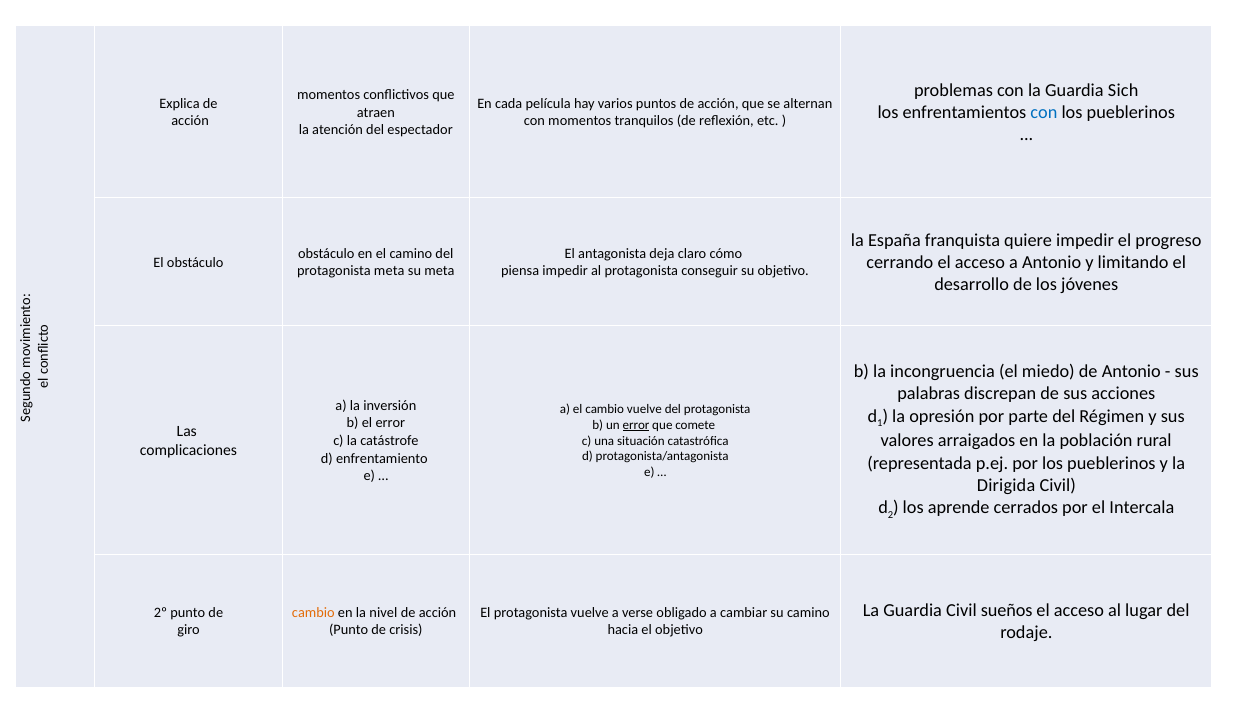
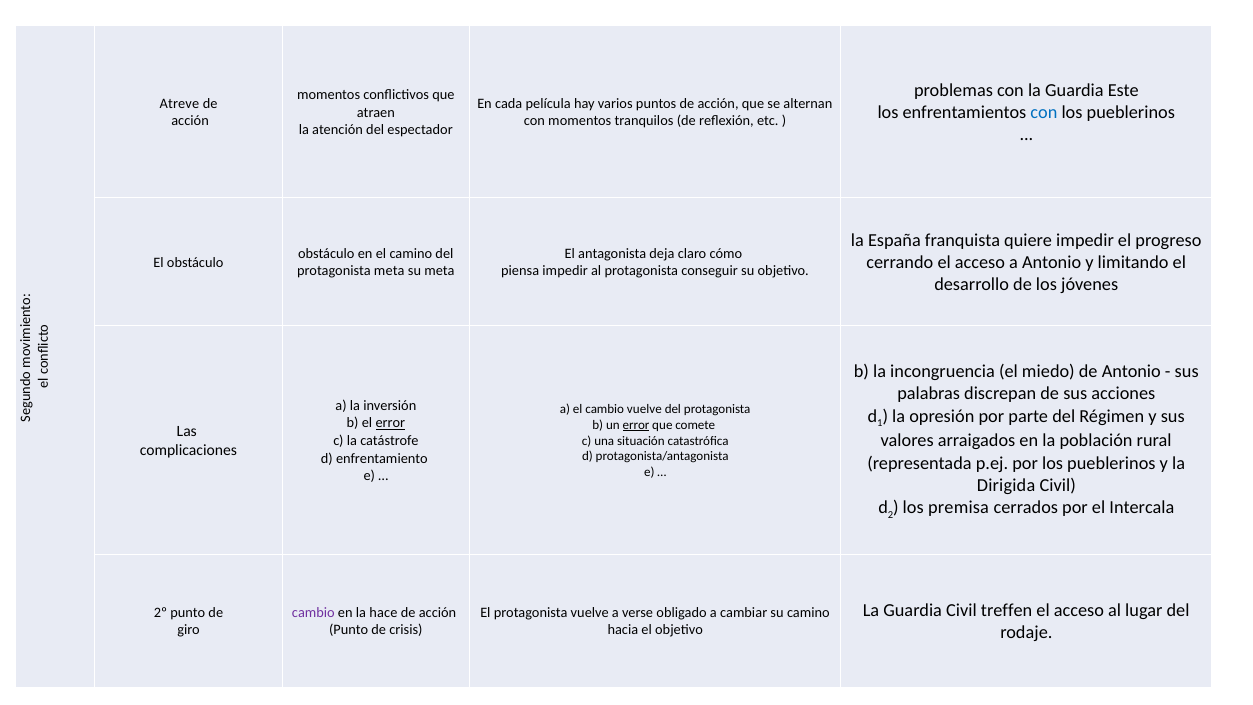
Sich: Sich -> Este
Explica: Explica -> Atreve
error at (390, 423) underline: none -> present
aprende: aprende -> premisa
sueños: sueños -> treffen
cambio at (313, 612) colour: orange -> purple
nivel: nivel -> hace
